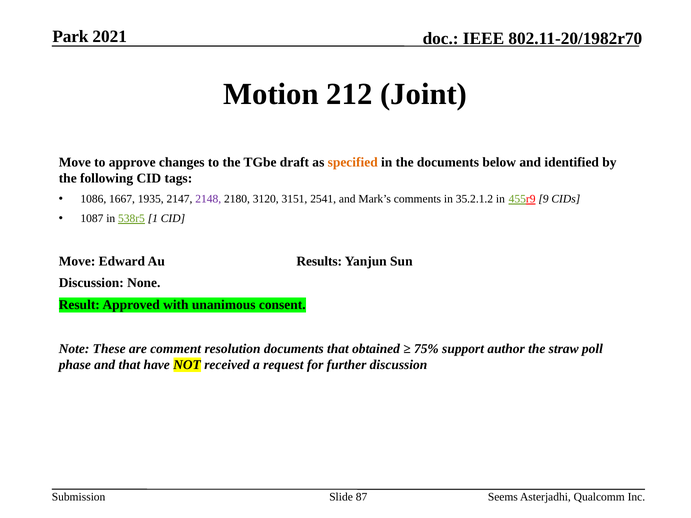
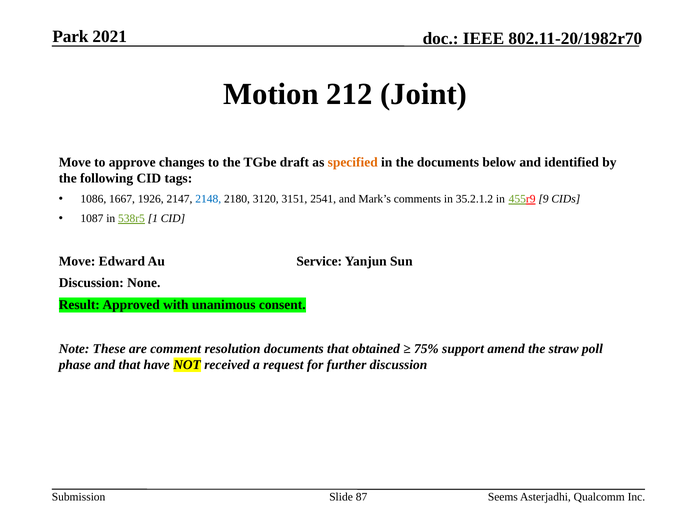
1935: 1935 -> 1926
2148 colour: purple -> blue
Results: Results -> Service
author: author -> amend
